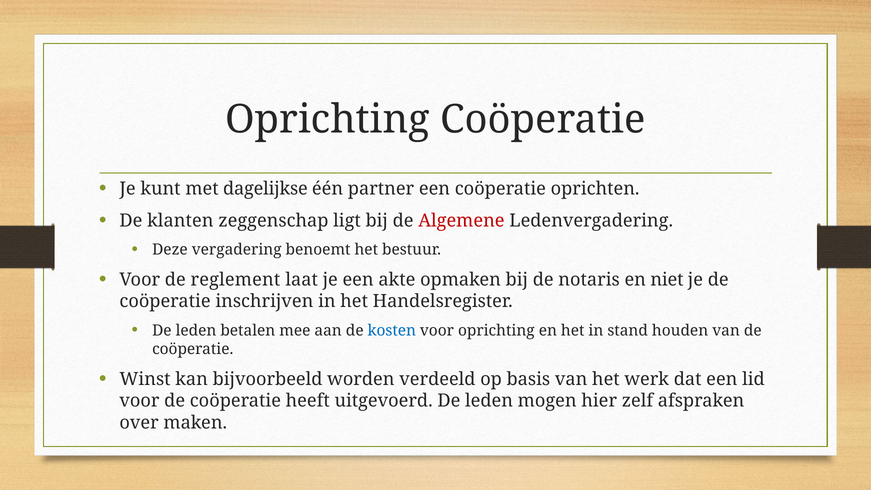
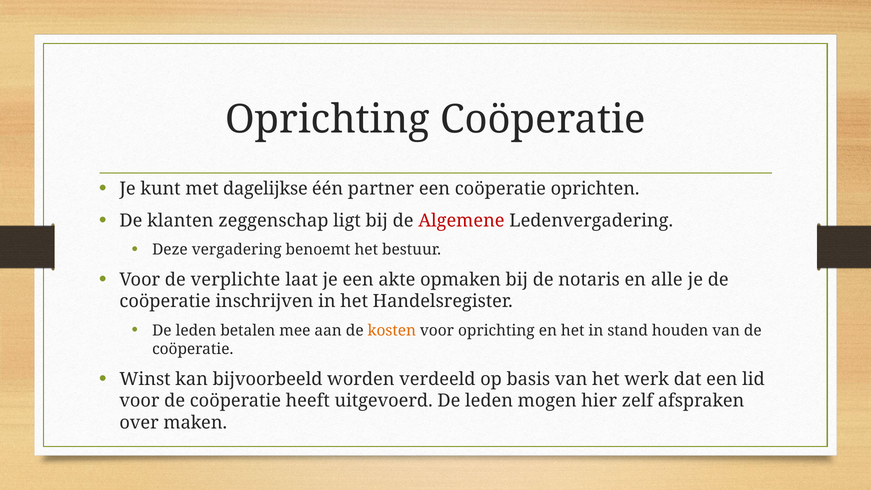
reglement: reglement -> verplichte
niet: niet -> alle
kosten colour: blue -> orange
